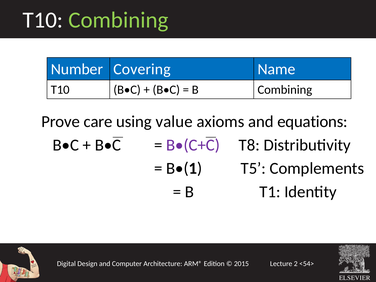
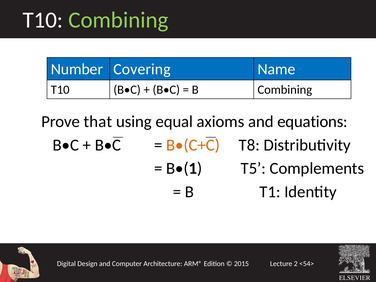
care: care -> that
value: value -> equal
B•(C+C colour: purple -> orange
